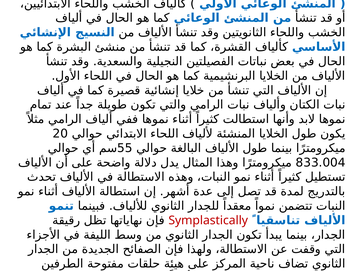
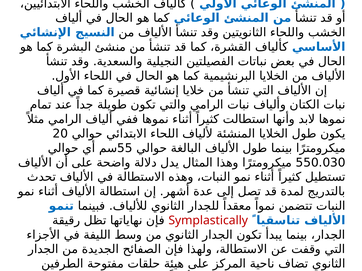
833.004: 833.004 -> 550.030
